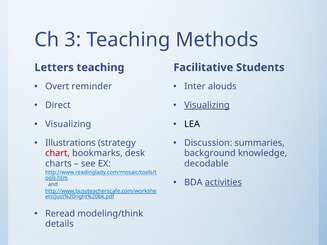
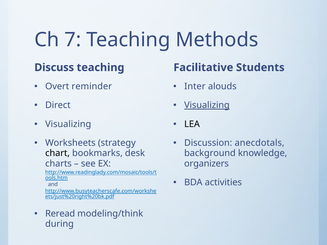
3: 3 -> 7
Letters: Letters -> Discuss
summaries: summaries -> anecdotals
Illustrations: Illustrations -> Worksheets
chart colour: red -> black
decodable: decodable -> organizers
activities underline: present -> none
details: details -> during
